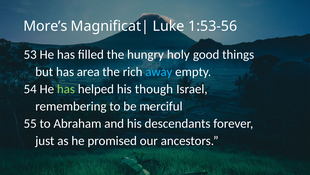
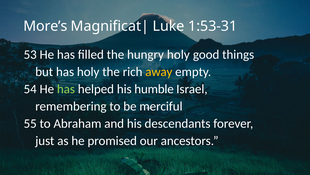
1:53-56: 1:53-56 -> 1:53-31
has area: area -> holy
away colour: light blue -> yellow
though: though -> humble
